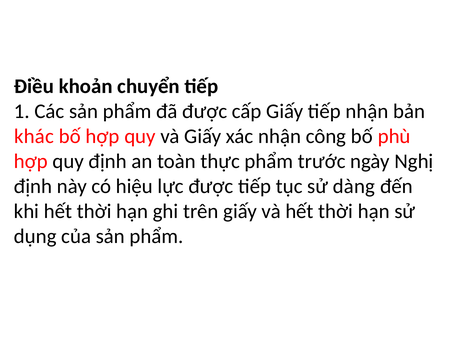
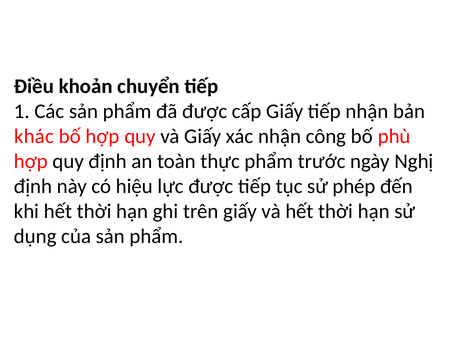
dàng: dàng -> phép
